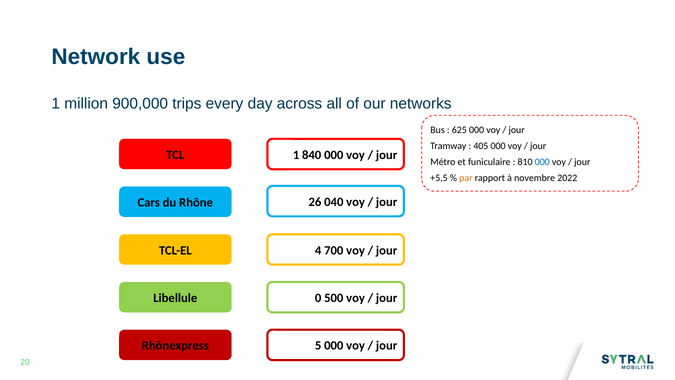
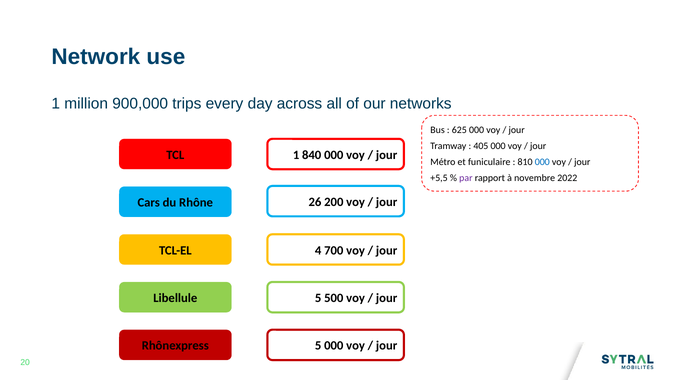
par colour: orange -> purple
040: 040 -> 200
Libellule 0: 0 -> 5
